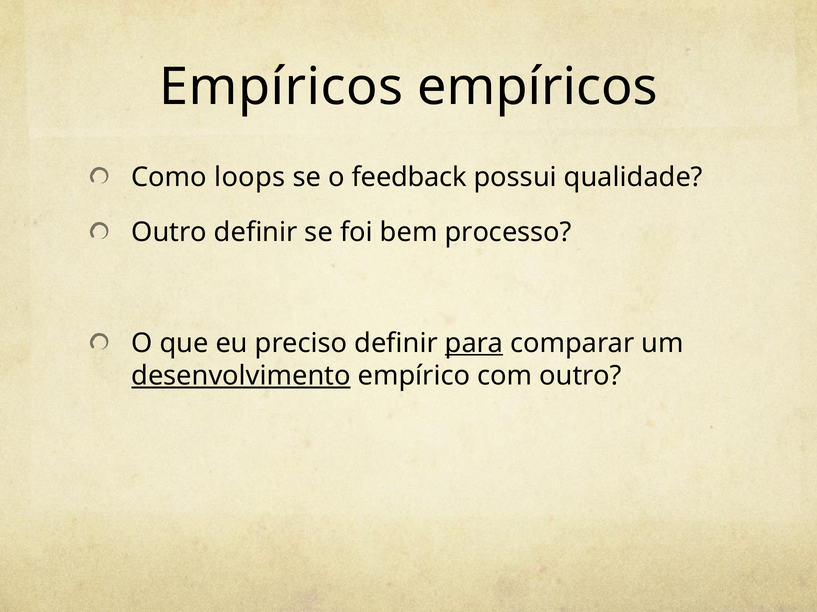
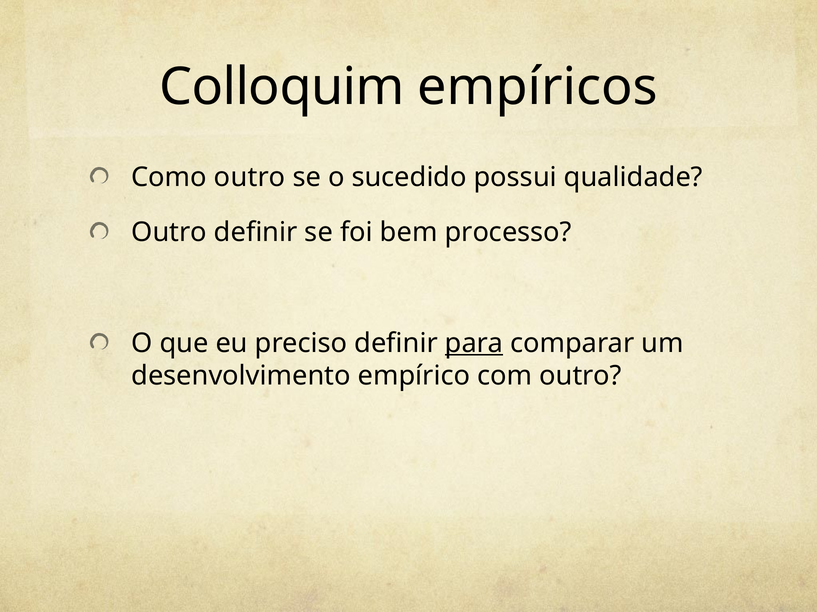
Empíricos at (281, 87): Empíricos -> Colloquim
Como loops: loops -> outro
feedback: feedback -> sucedido
desenvolvimento underline: present -> none
